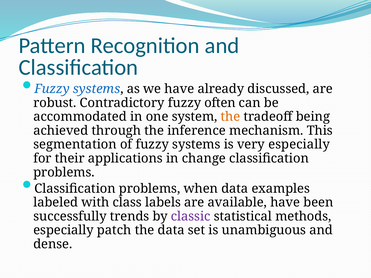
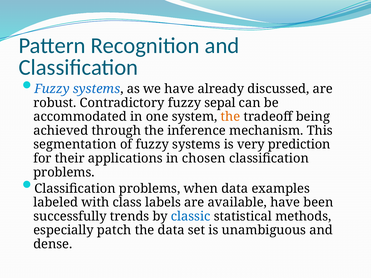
often: often -> sepal
very especially: especially -> prediction
change: change -> chosen
classic colour: purple -> blue
